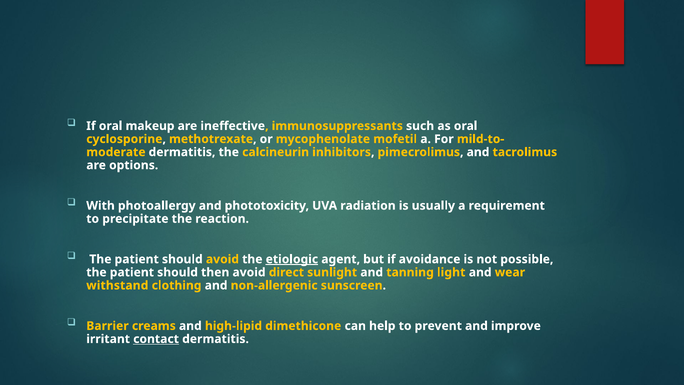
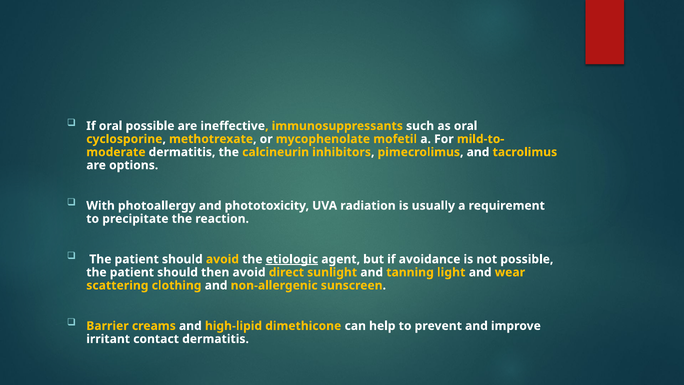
oral makeup: makeup -> possible
withstand: withstand -> scattering
contact underline: present -> none
